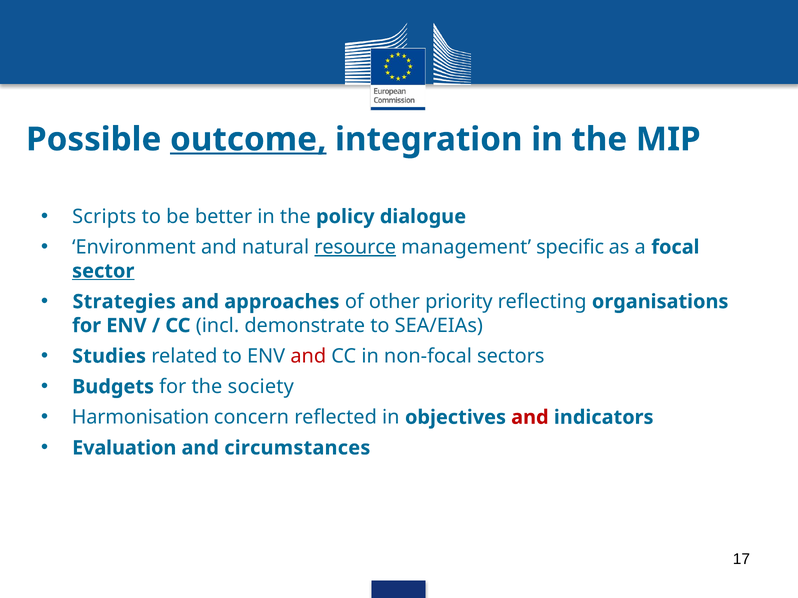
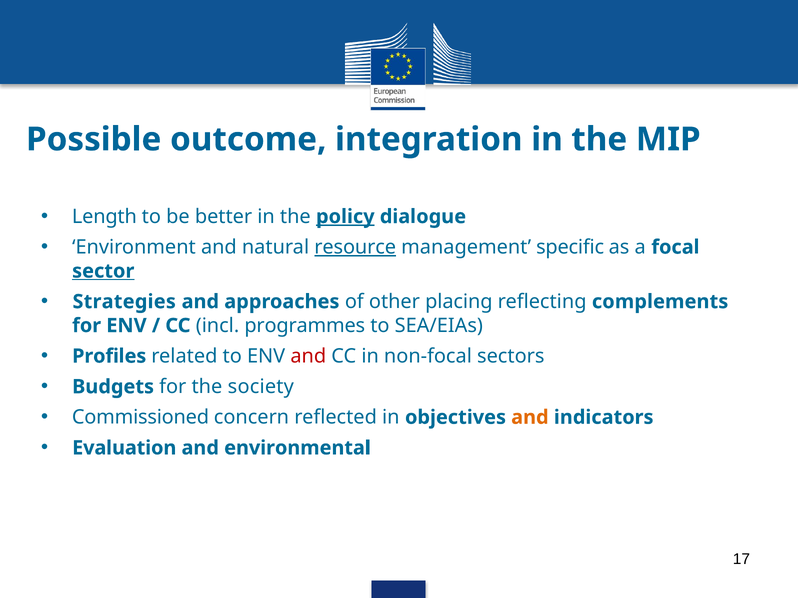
outcome underline: present -> none
Scripts: Scripts -> Length
policy underline: none -> present
priority: priority -> placing
organisations: organisations -> complements
demonstrate: demonstrate -> programmes
Studies: Studies -> Profiles
Harmonisation: Harmonisation -> Commissioned
and at (530, 418) colour: red -> orange
circumstances: circumstances -> environmental
